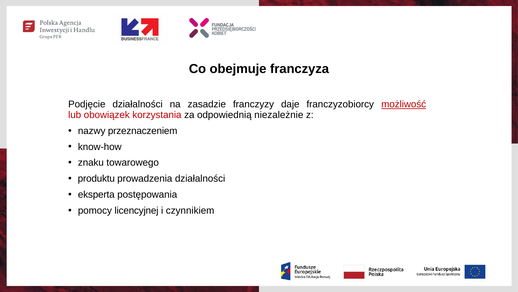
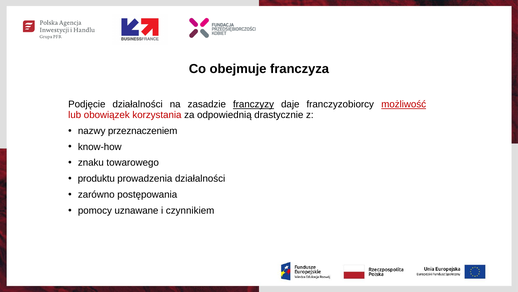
franczyzy underline: none -> present
niezależnie: niezależnie -> drastycznie
eksperta: eksperta -> zarówno
licencyjnej: licencyjnej -> uznawane
